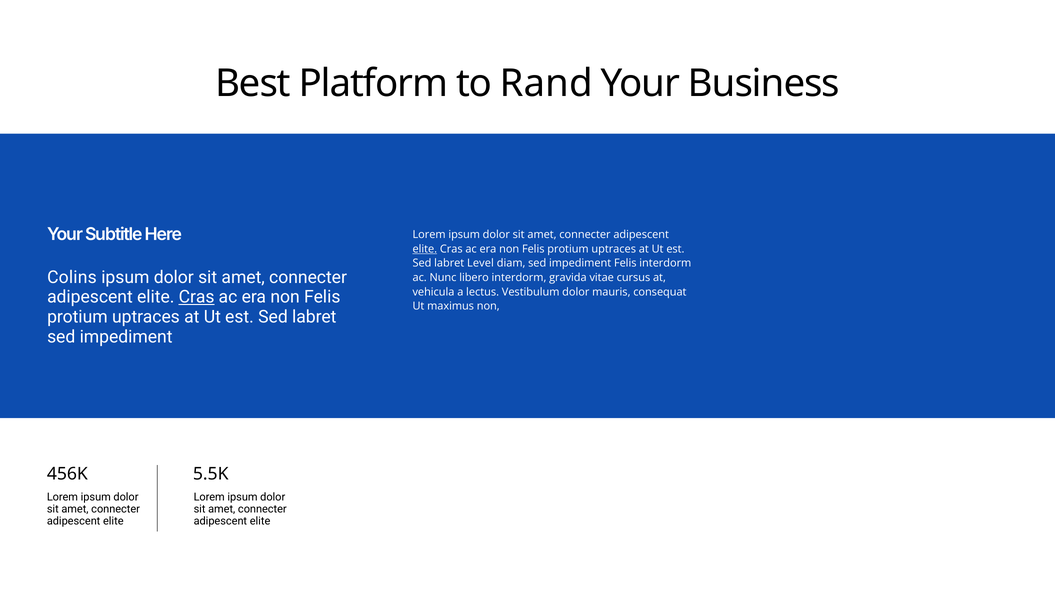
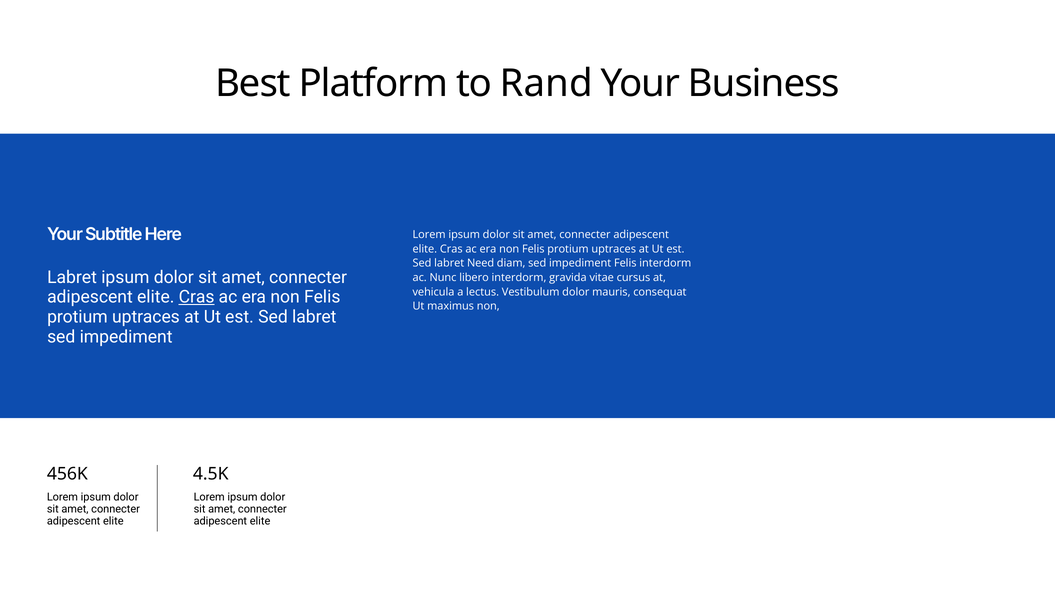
elite at (425, 249) underline: present -> none
Level: Level -> Need
Colins at (72, 277): Colins -> Labret
5.5K: 5.5K -> 4.5K
